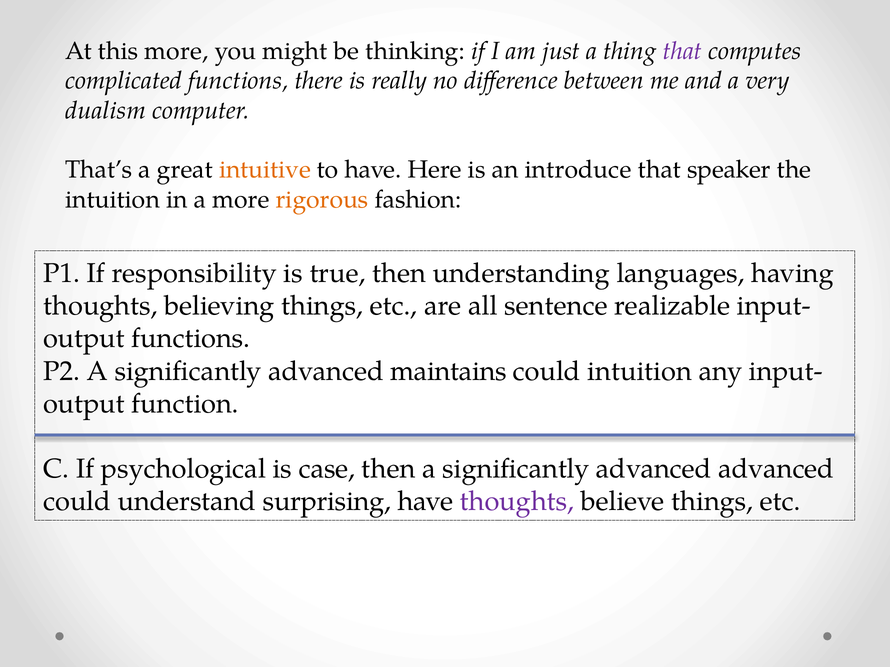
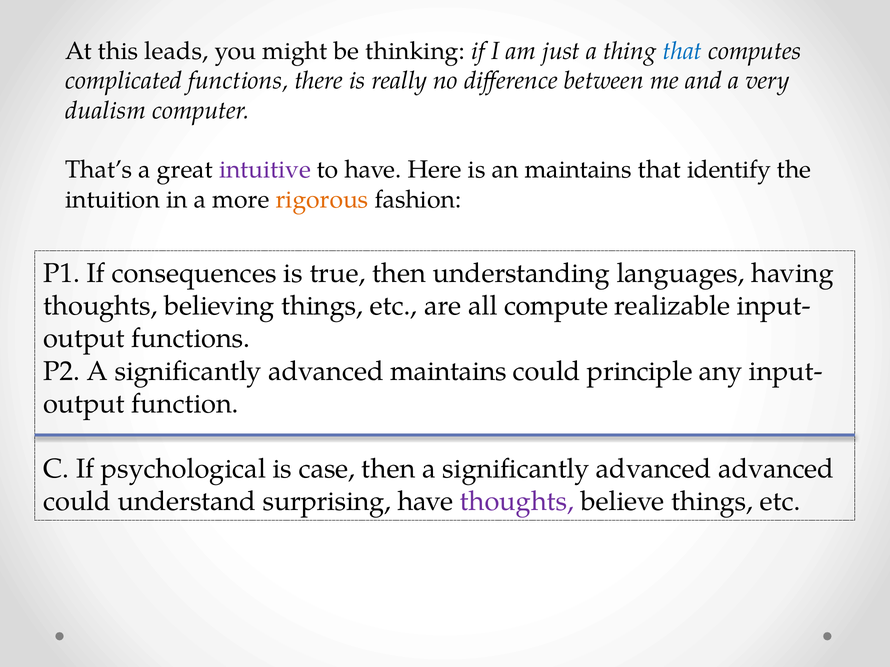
this more: more -> leads
that at (682, 51) colour: purple -> blue
intuitive colour: orange -> purple
an introduce: introduce -> maintains
speaker: speaker -> identify
responsibility: responsibility -> consequences
sentence: sentence -> compute
could intuition: intuition -> principle
